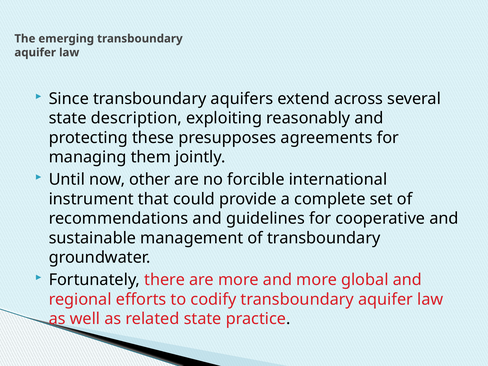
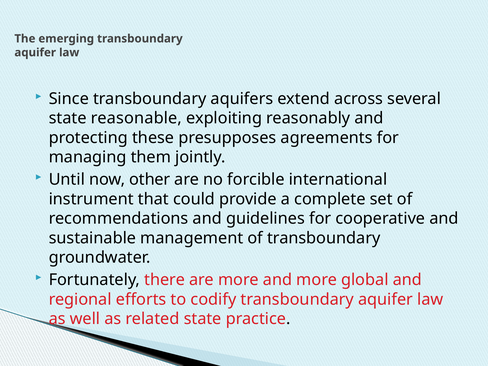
description: description -> reasonable
